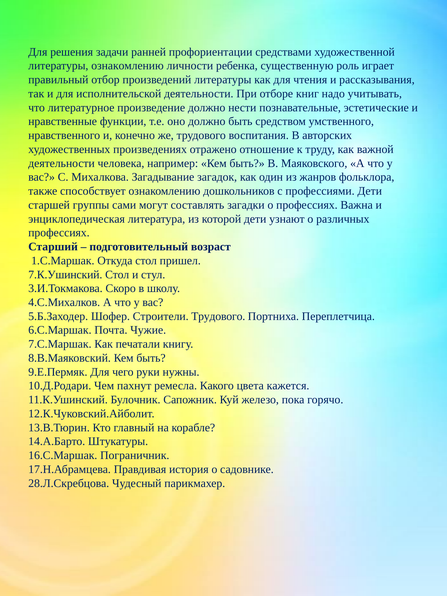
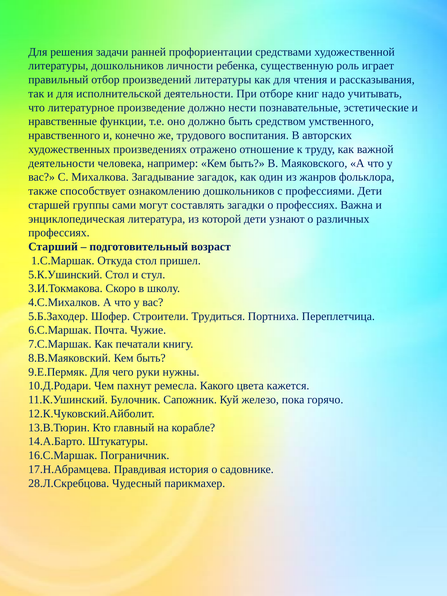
литературы ознакомлению: ознакомлению -> дошкольников
7.К.Ушинский: 7.К.Ушинский -> 5.К.Ушинский
Строители Трудового: Трудового -> Трудиться
